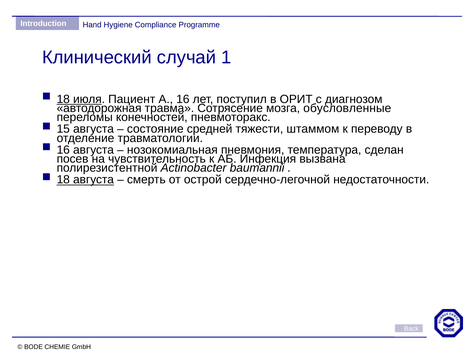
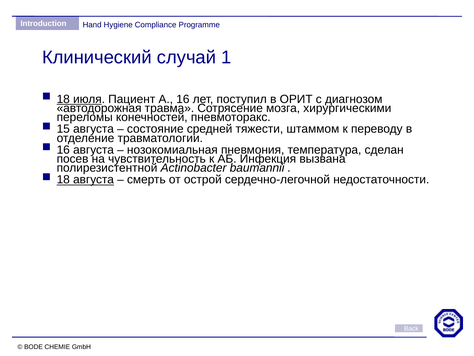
обусловленные: обусловленные -> хирургическими
